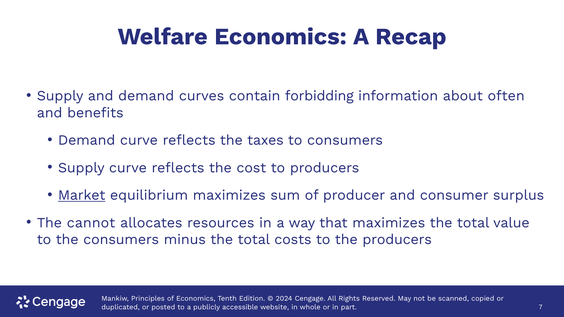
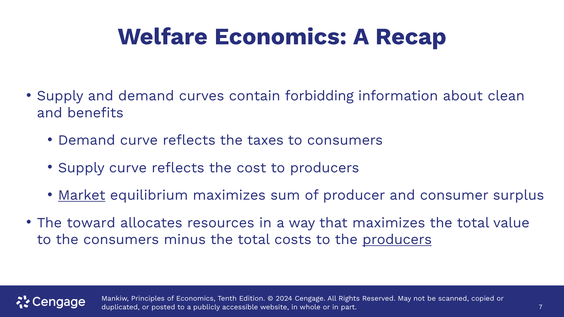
often: often -> clean
cannot: cannot -> toward
producers at (397, 240) underline: none -> present
